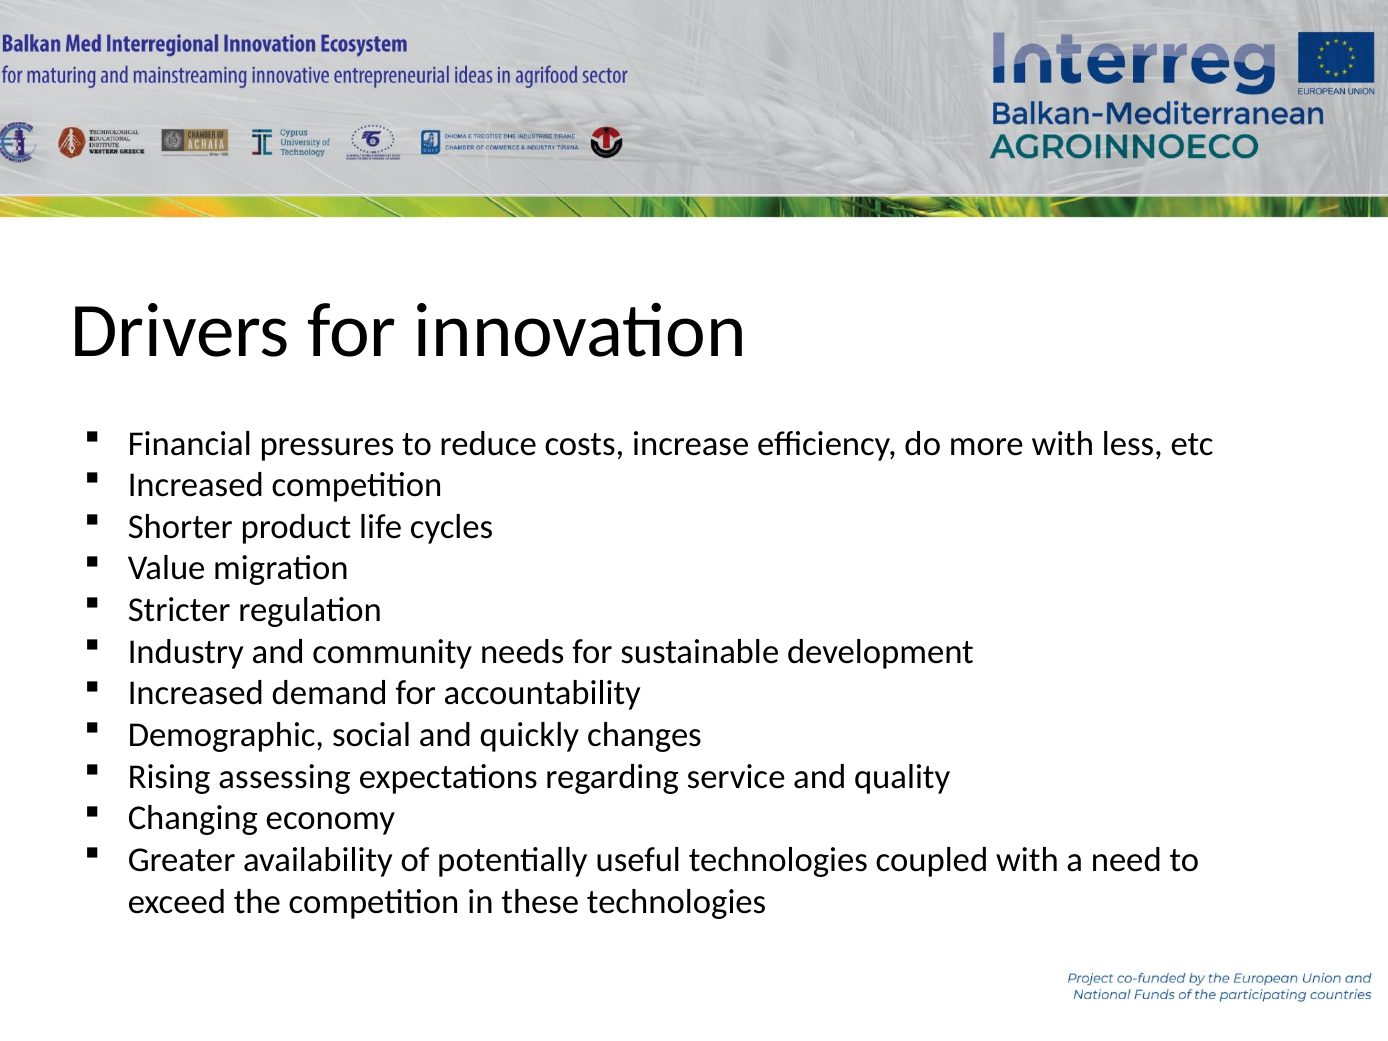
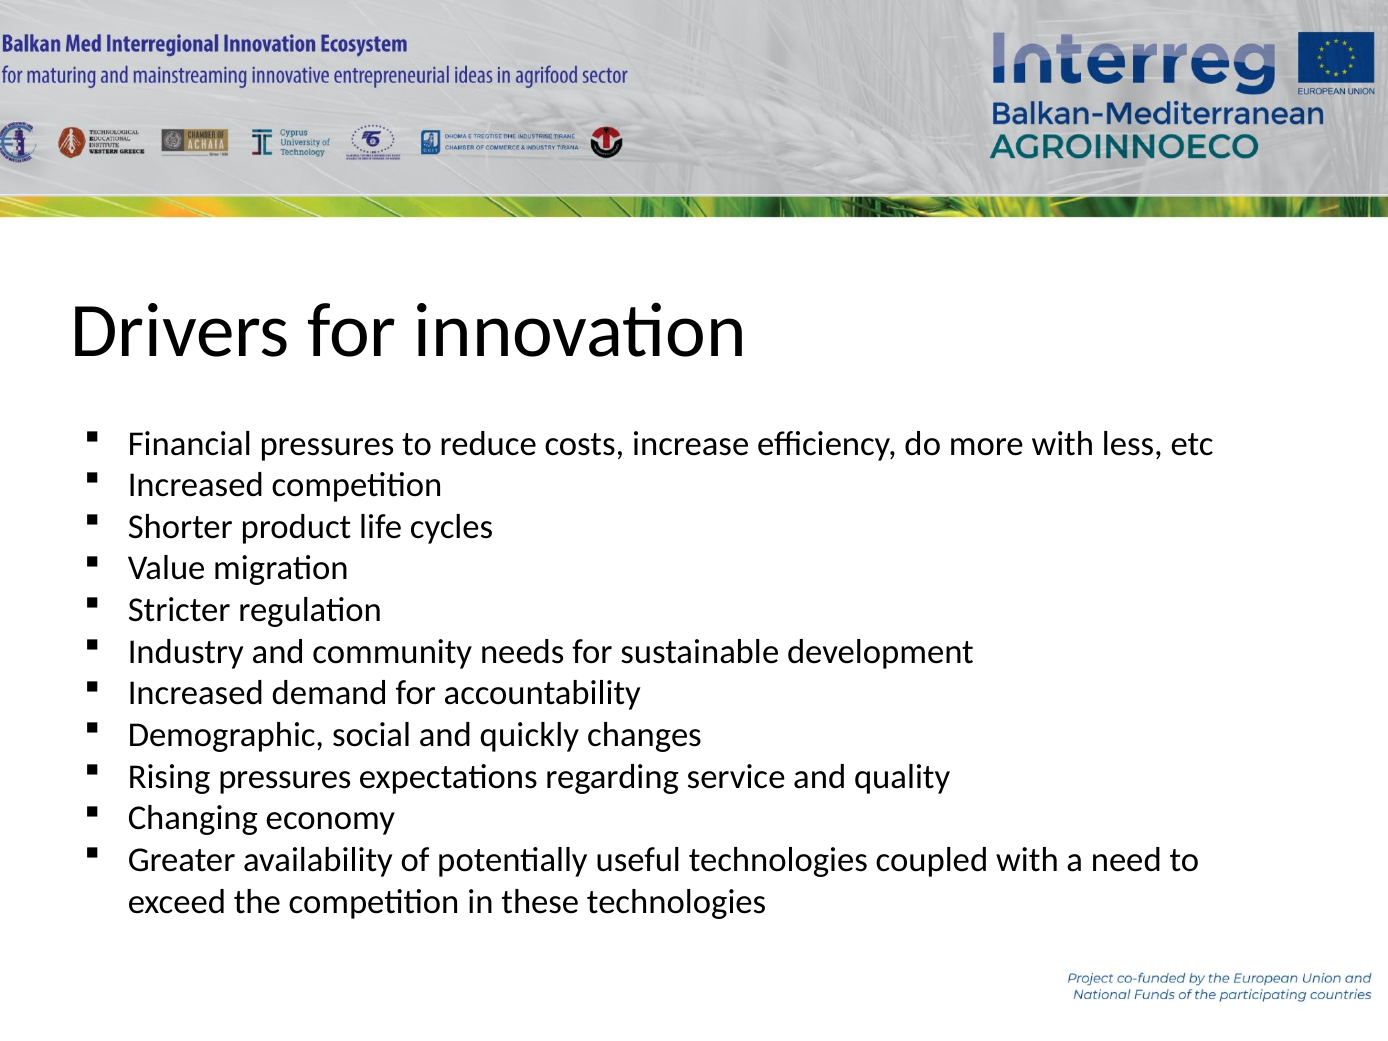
Rising assessing: assessing -> pressures
